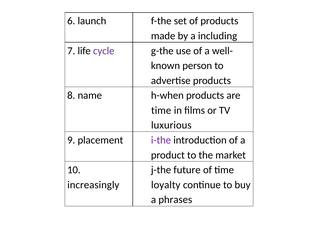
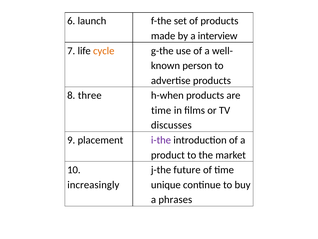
including: including -> interview
cycle colour: purple -> orange
name: name -> three
luxurious: luxurious -> discusses
loyalty: loyalty -> unique
